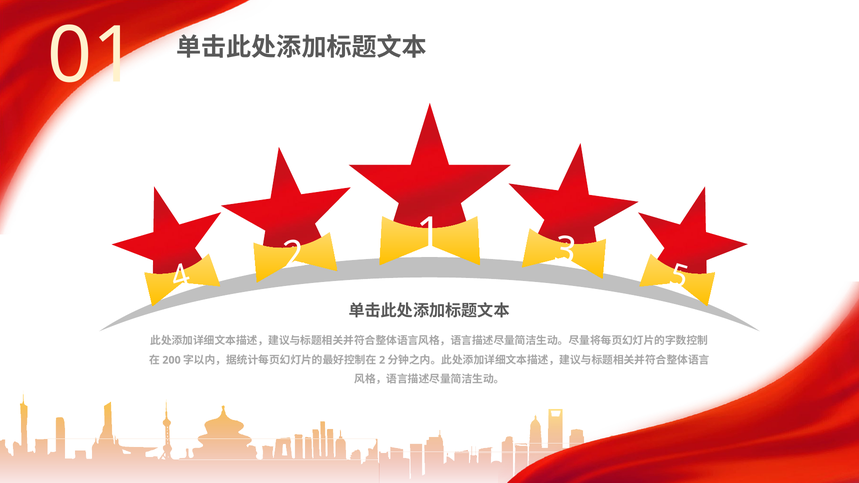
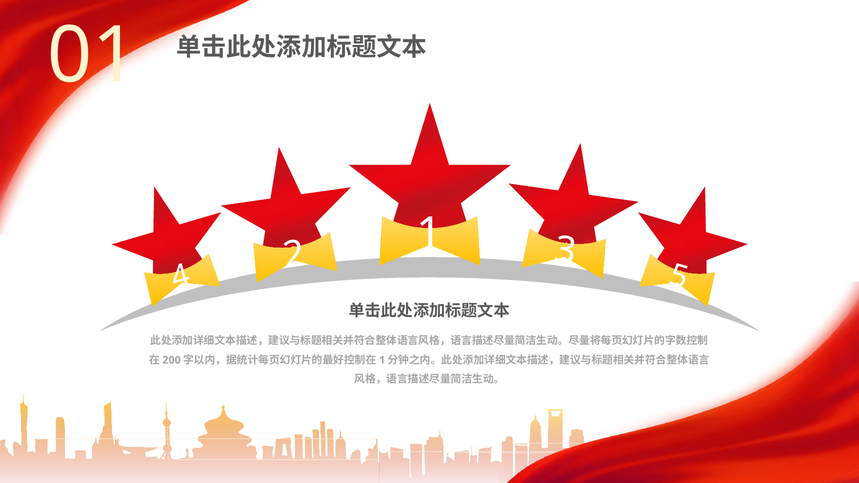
2 at (382, 360): 2 -> 1
